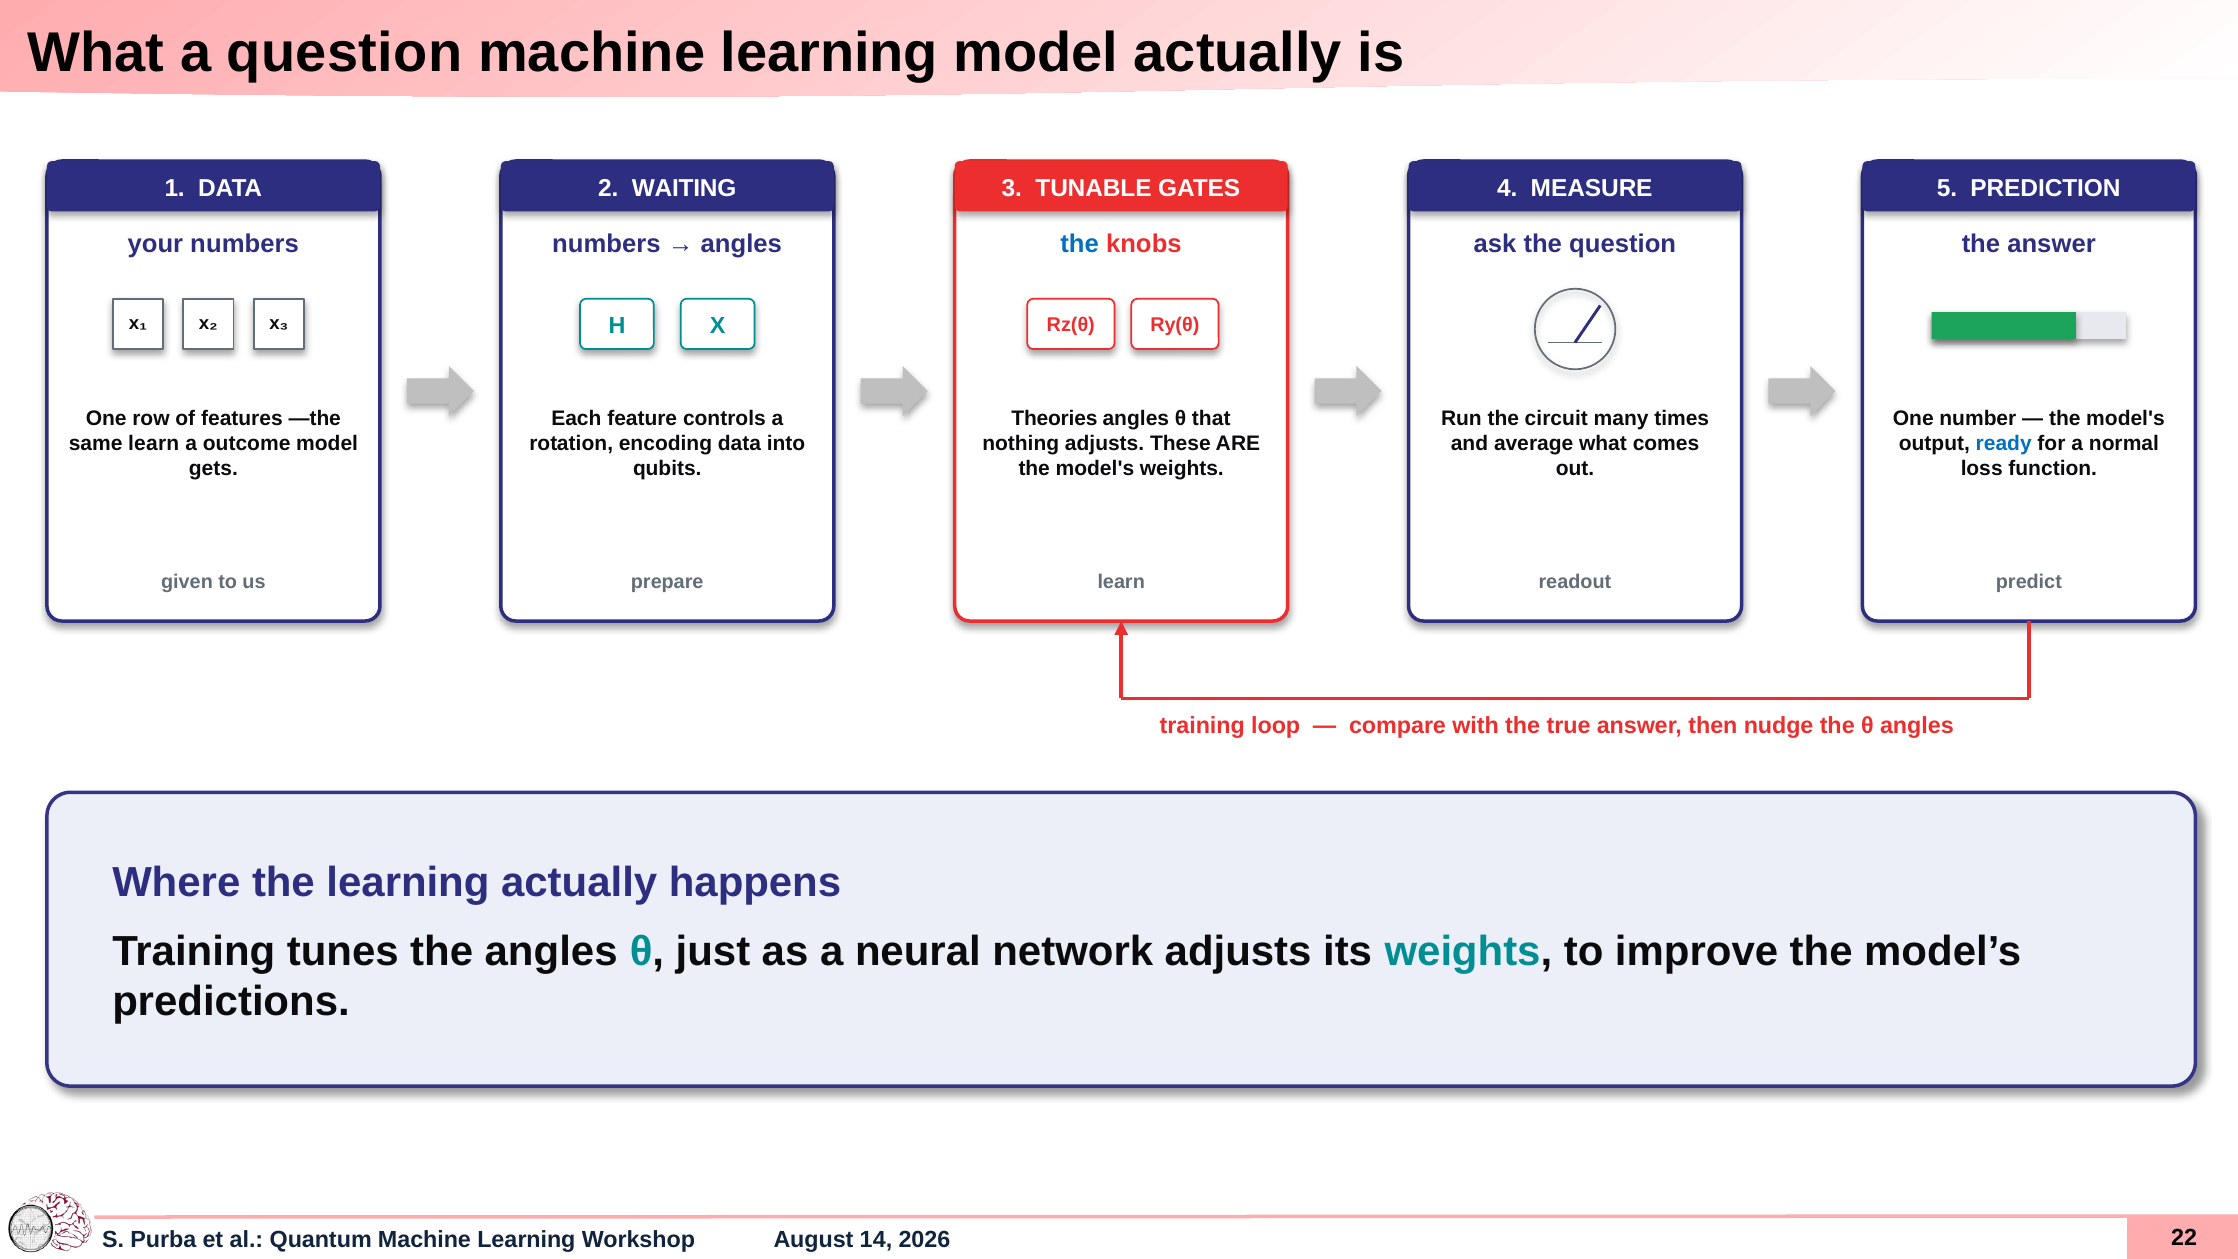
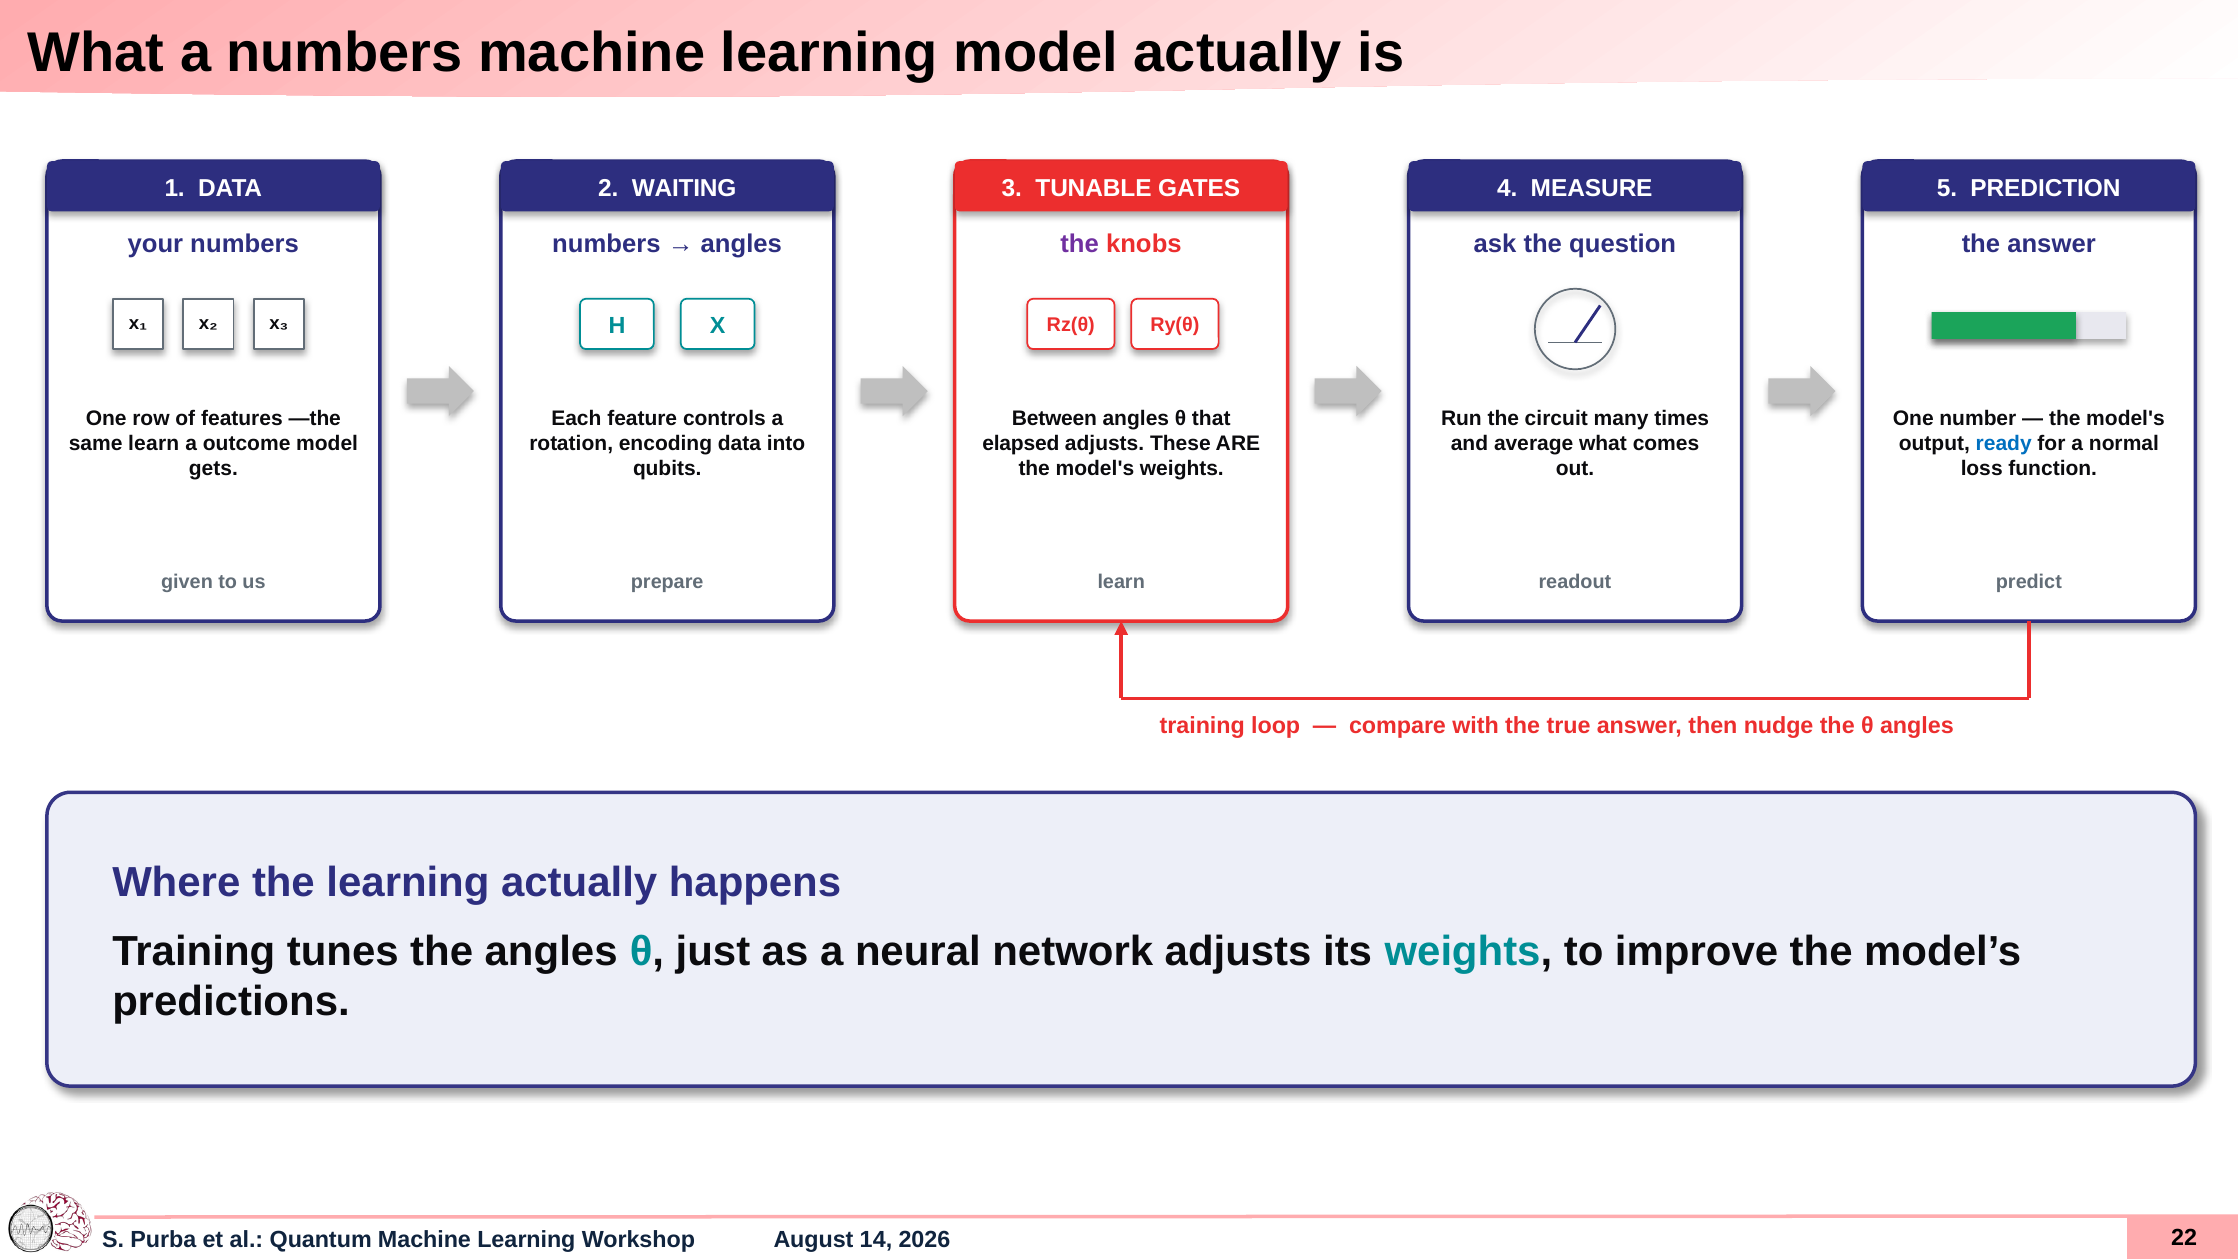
a question: question -> numbers
the at (1080, 244) colour: blue -> purple
Theories: Theories -> Between
nothing: nothing -> elapsed
